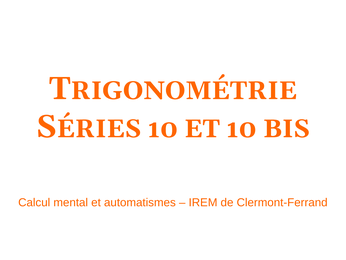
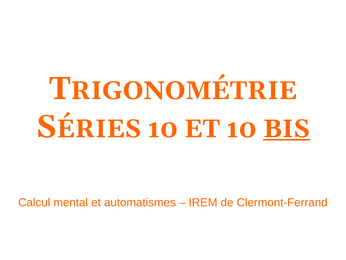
BIS underline: none -> present
